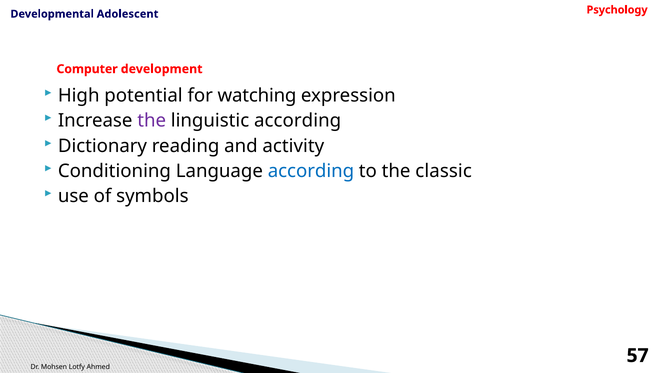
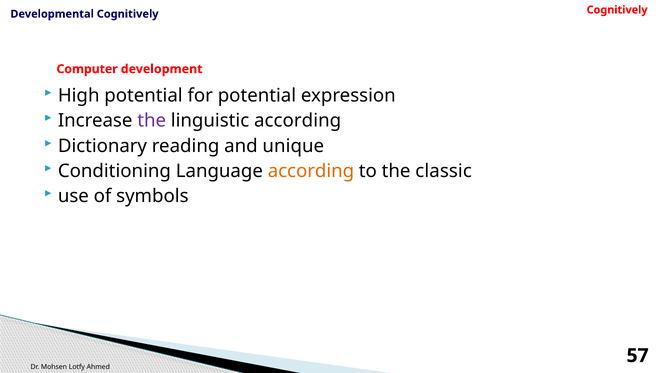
Psychology at (617, 10): Psychology -> Cognitively
Developmental Adolescent: Adolescent -> Cognitively
for watching: watching -> potential
activity: activity -> unique
according at (311, 171) colour: blue -> orange
